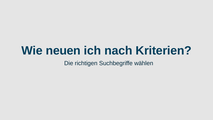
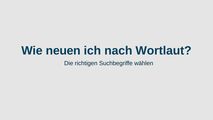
Kriterien: Kriterien -> Wortlaut
